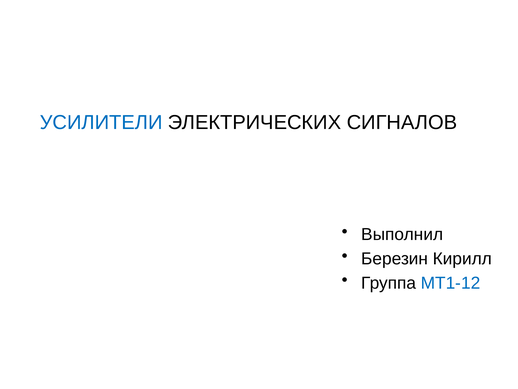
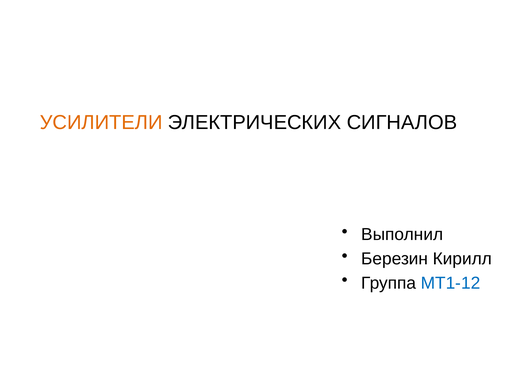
УСИЛИТЕЛИ colour: blue -> orange
